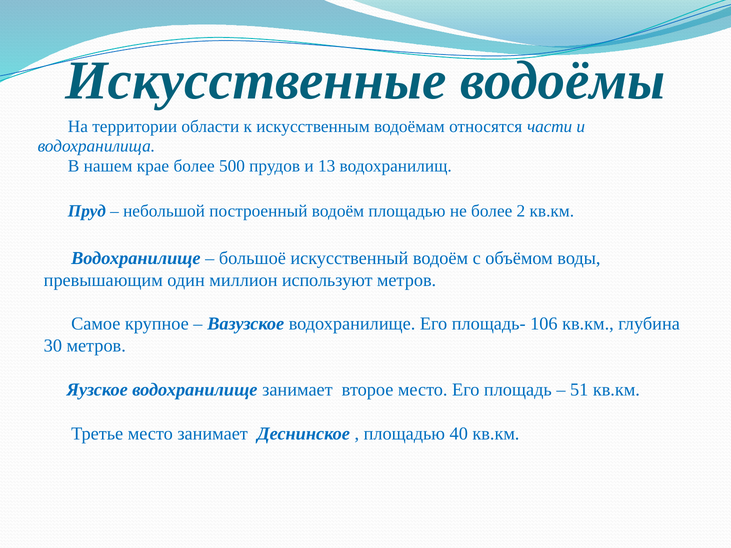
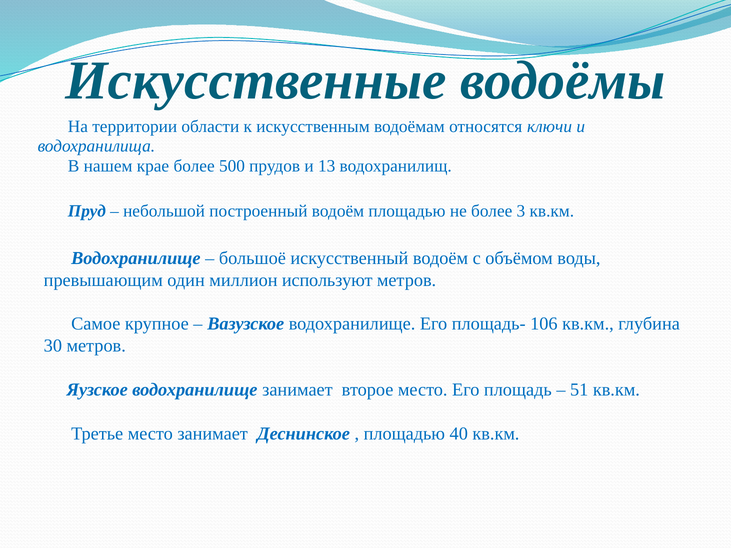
части: части -> ключи
2: 2 -> 3
